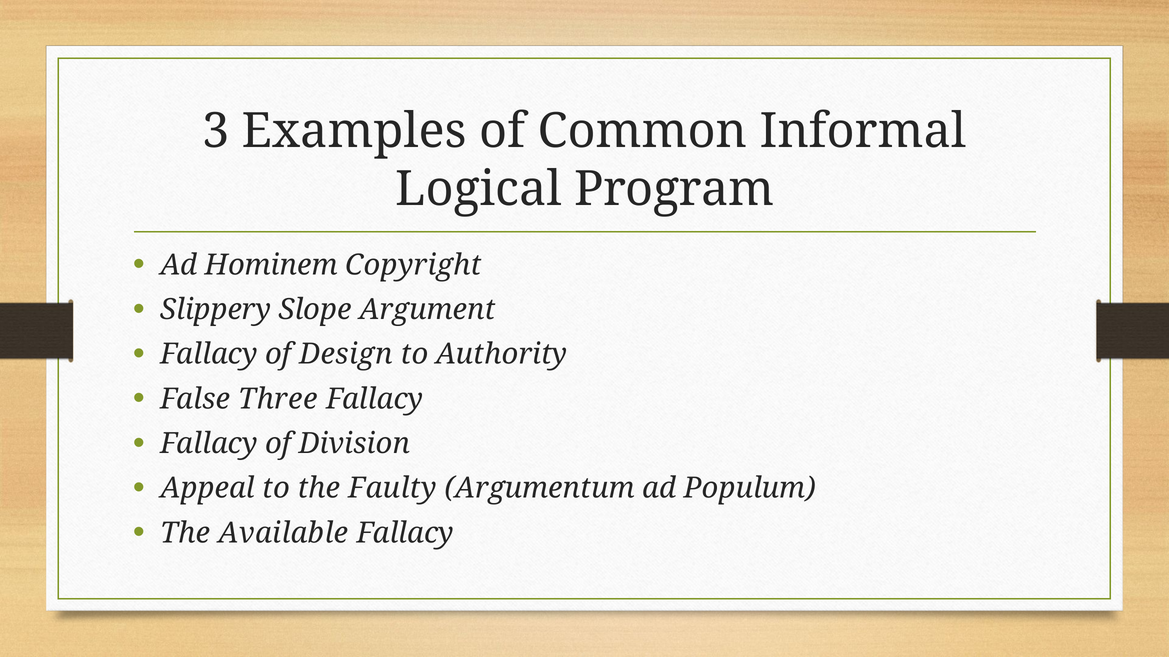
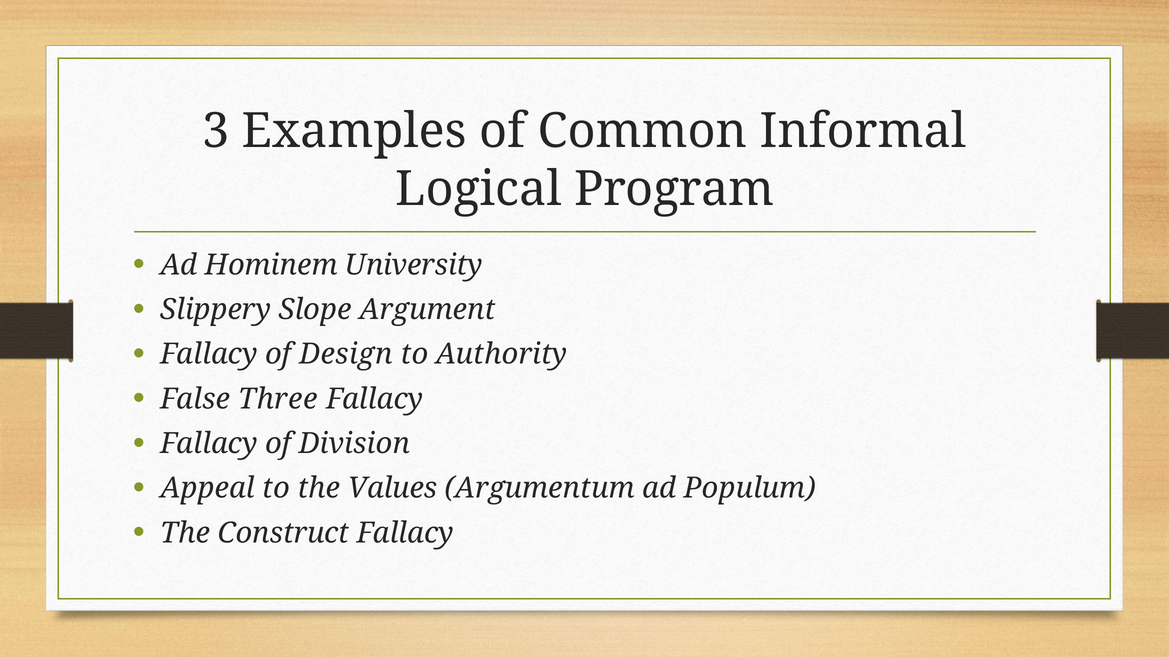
Copyright: Copyright -> University
Faulty: Faulty -> Values
Available: Available -> Construct
